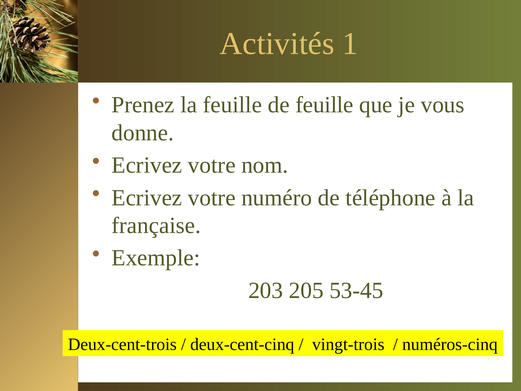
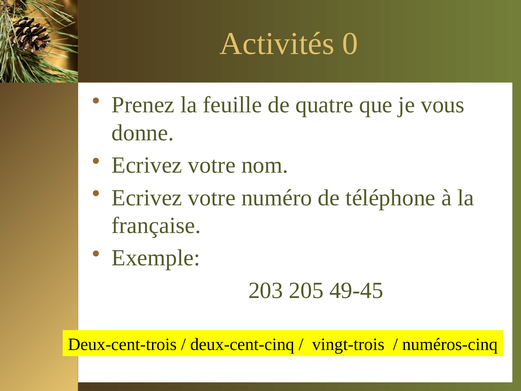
1: 1 -> 0
de feuille: feuille -> quatre
53-45: 53-45 -> 49-45
